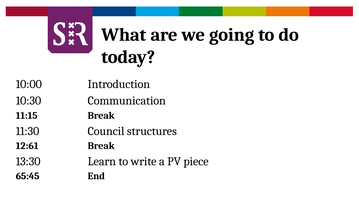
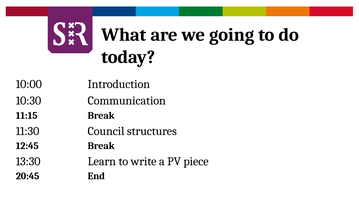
12:61: 12:61 -> 12:45
65:45: 65:45 -> 20:45
